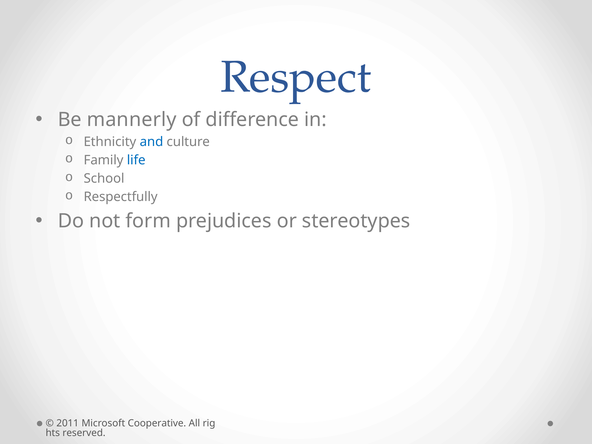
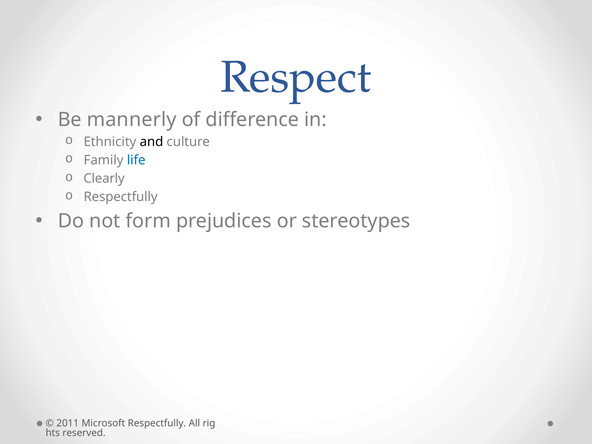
and colour: blue -> black
School: School -> Clearly
Microsoft Cooperative: Cooperative -> Respectfully
